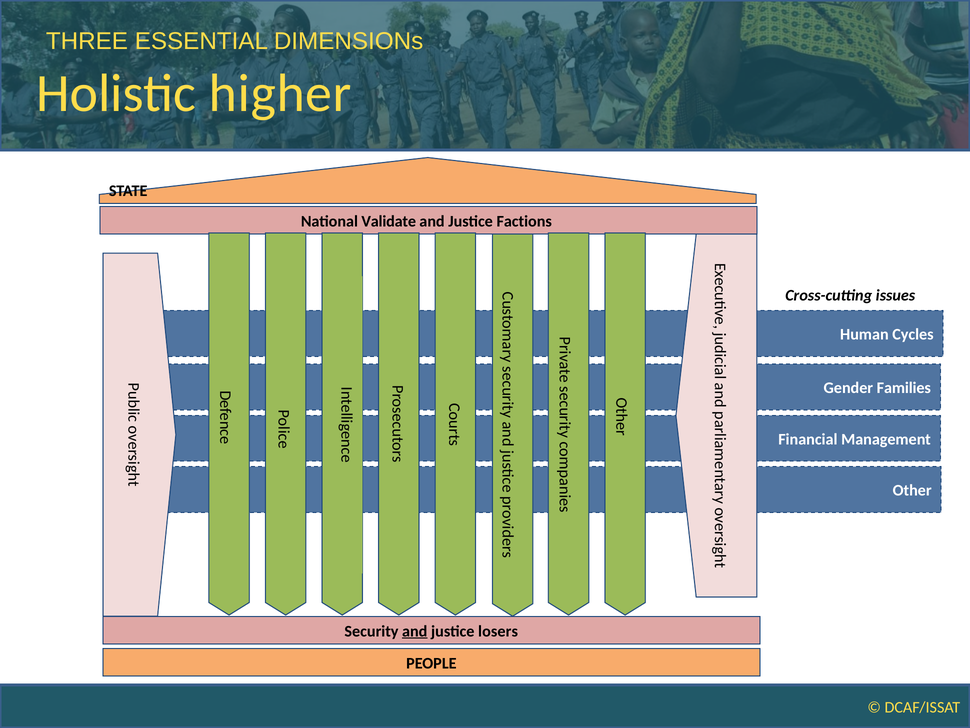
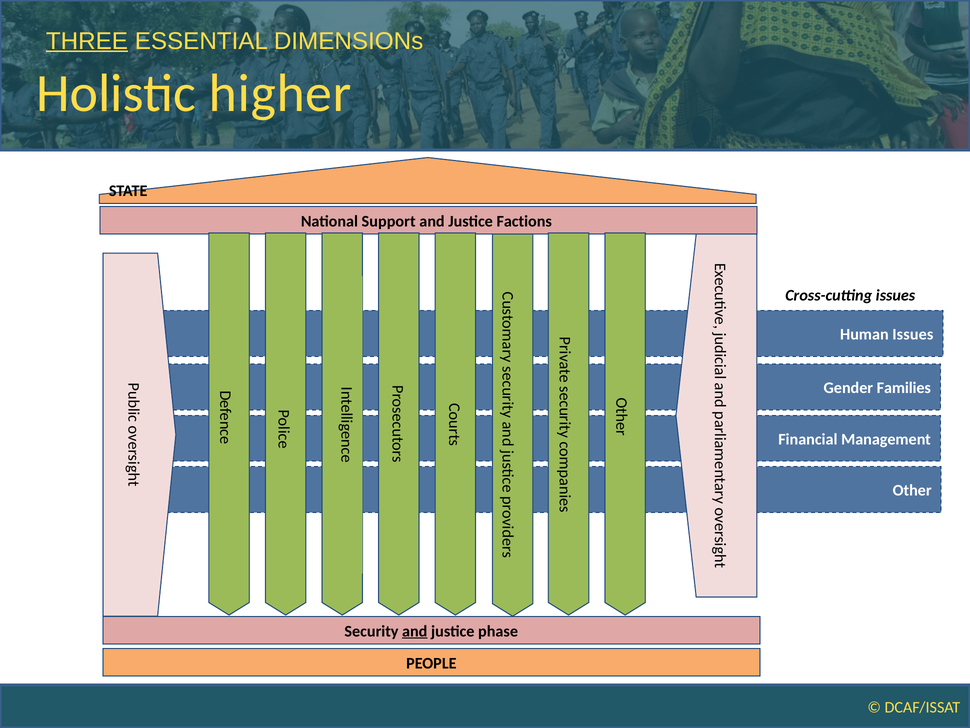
THREE underline: none -> present
Validate: Validate -> Support
Human Cycles: Cycles -> Issues
losers: losers -> phase
